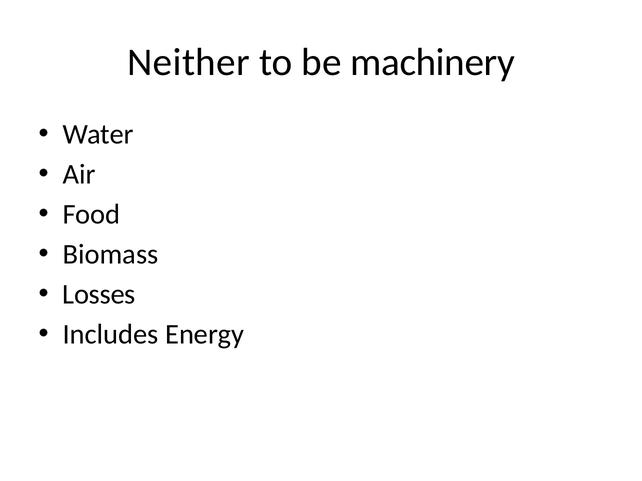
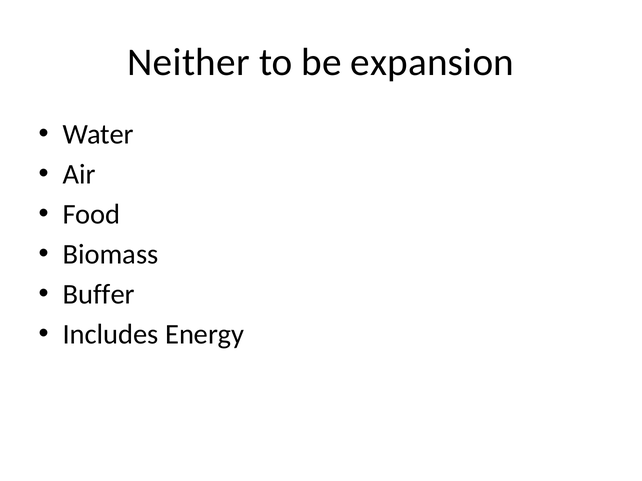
machinery: machinery -> expansion
Losses: Losses -> Buffer
